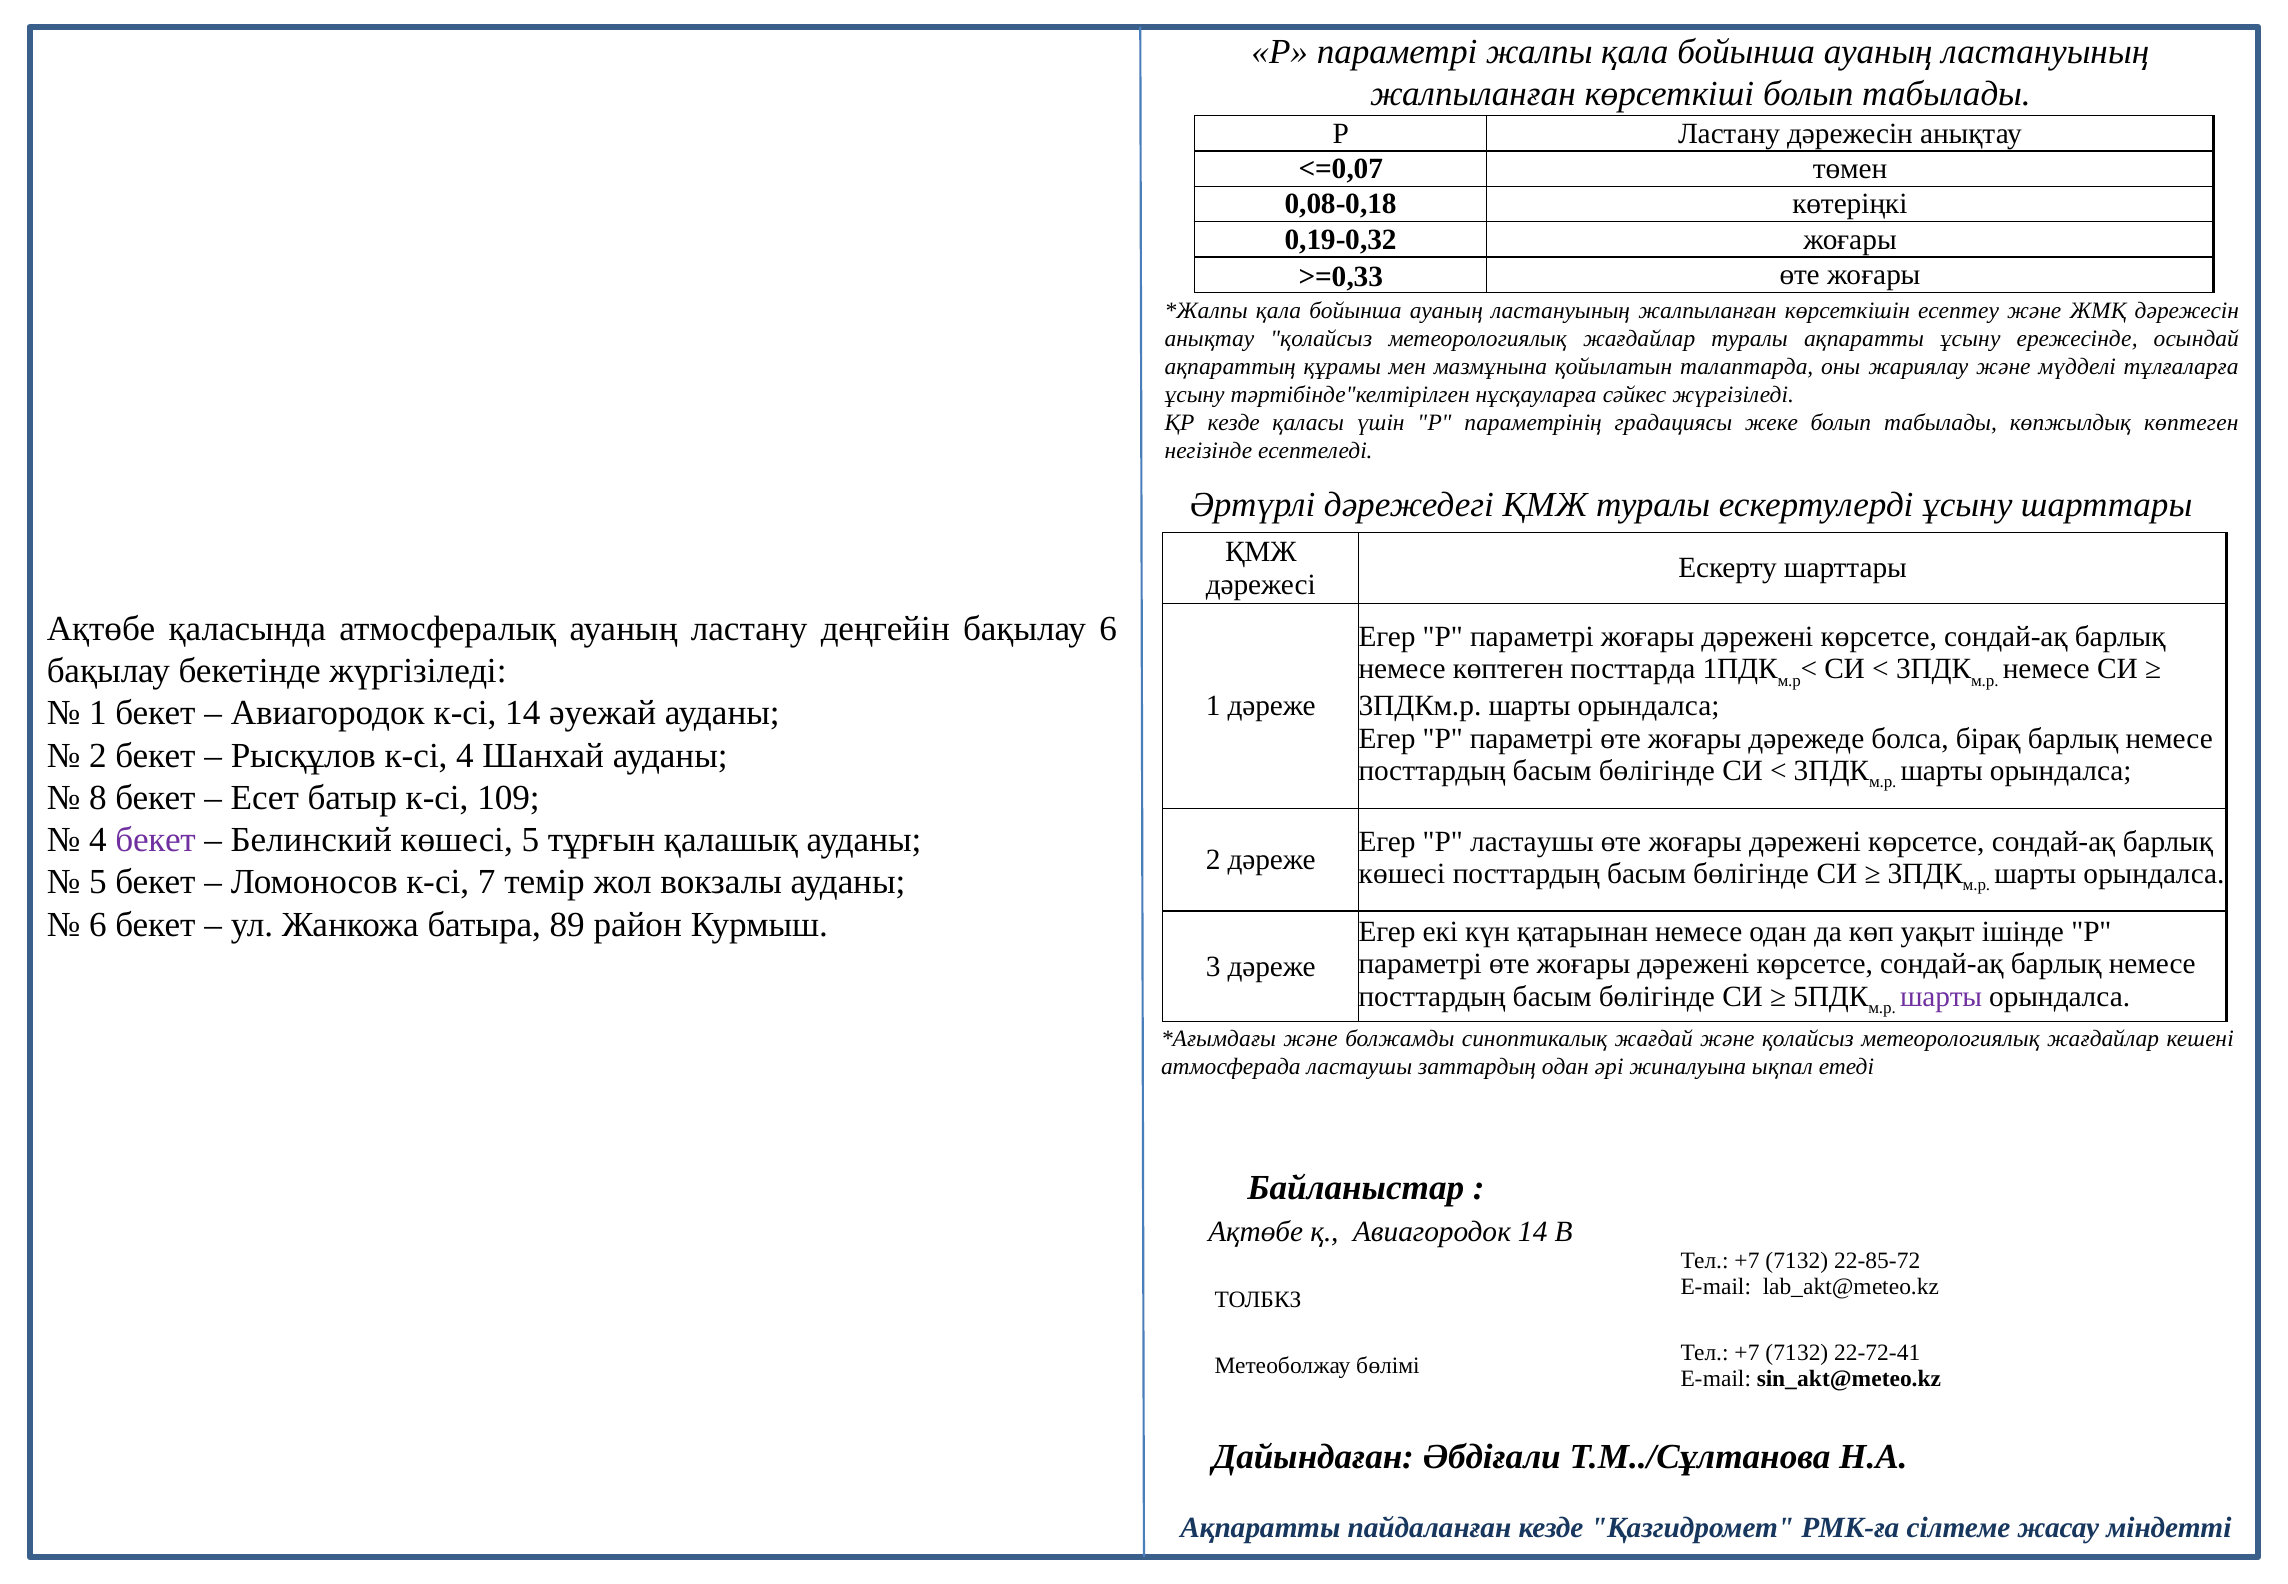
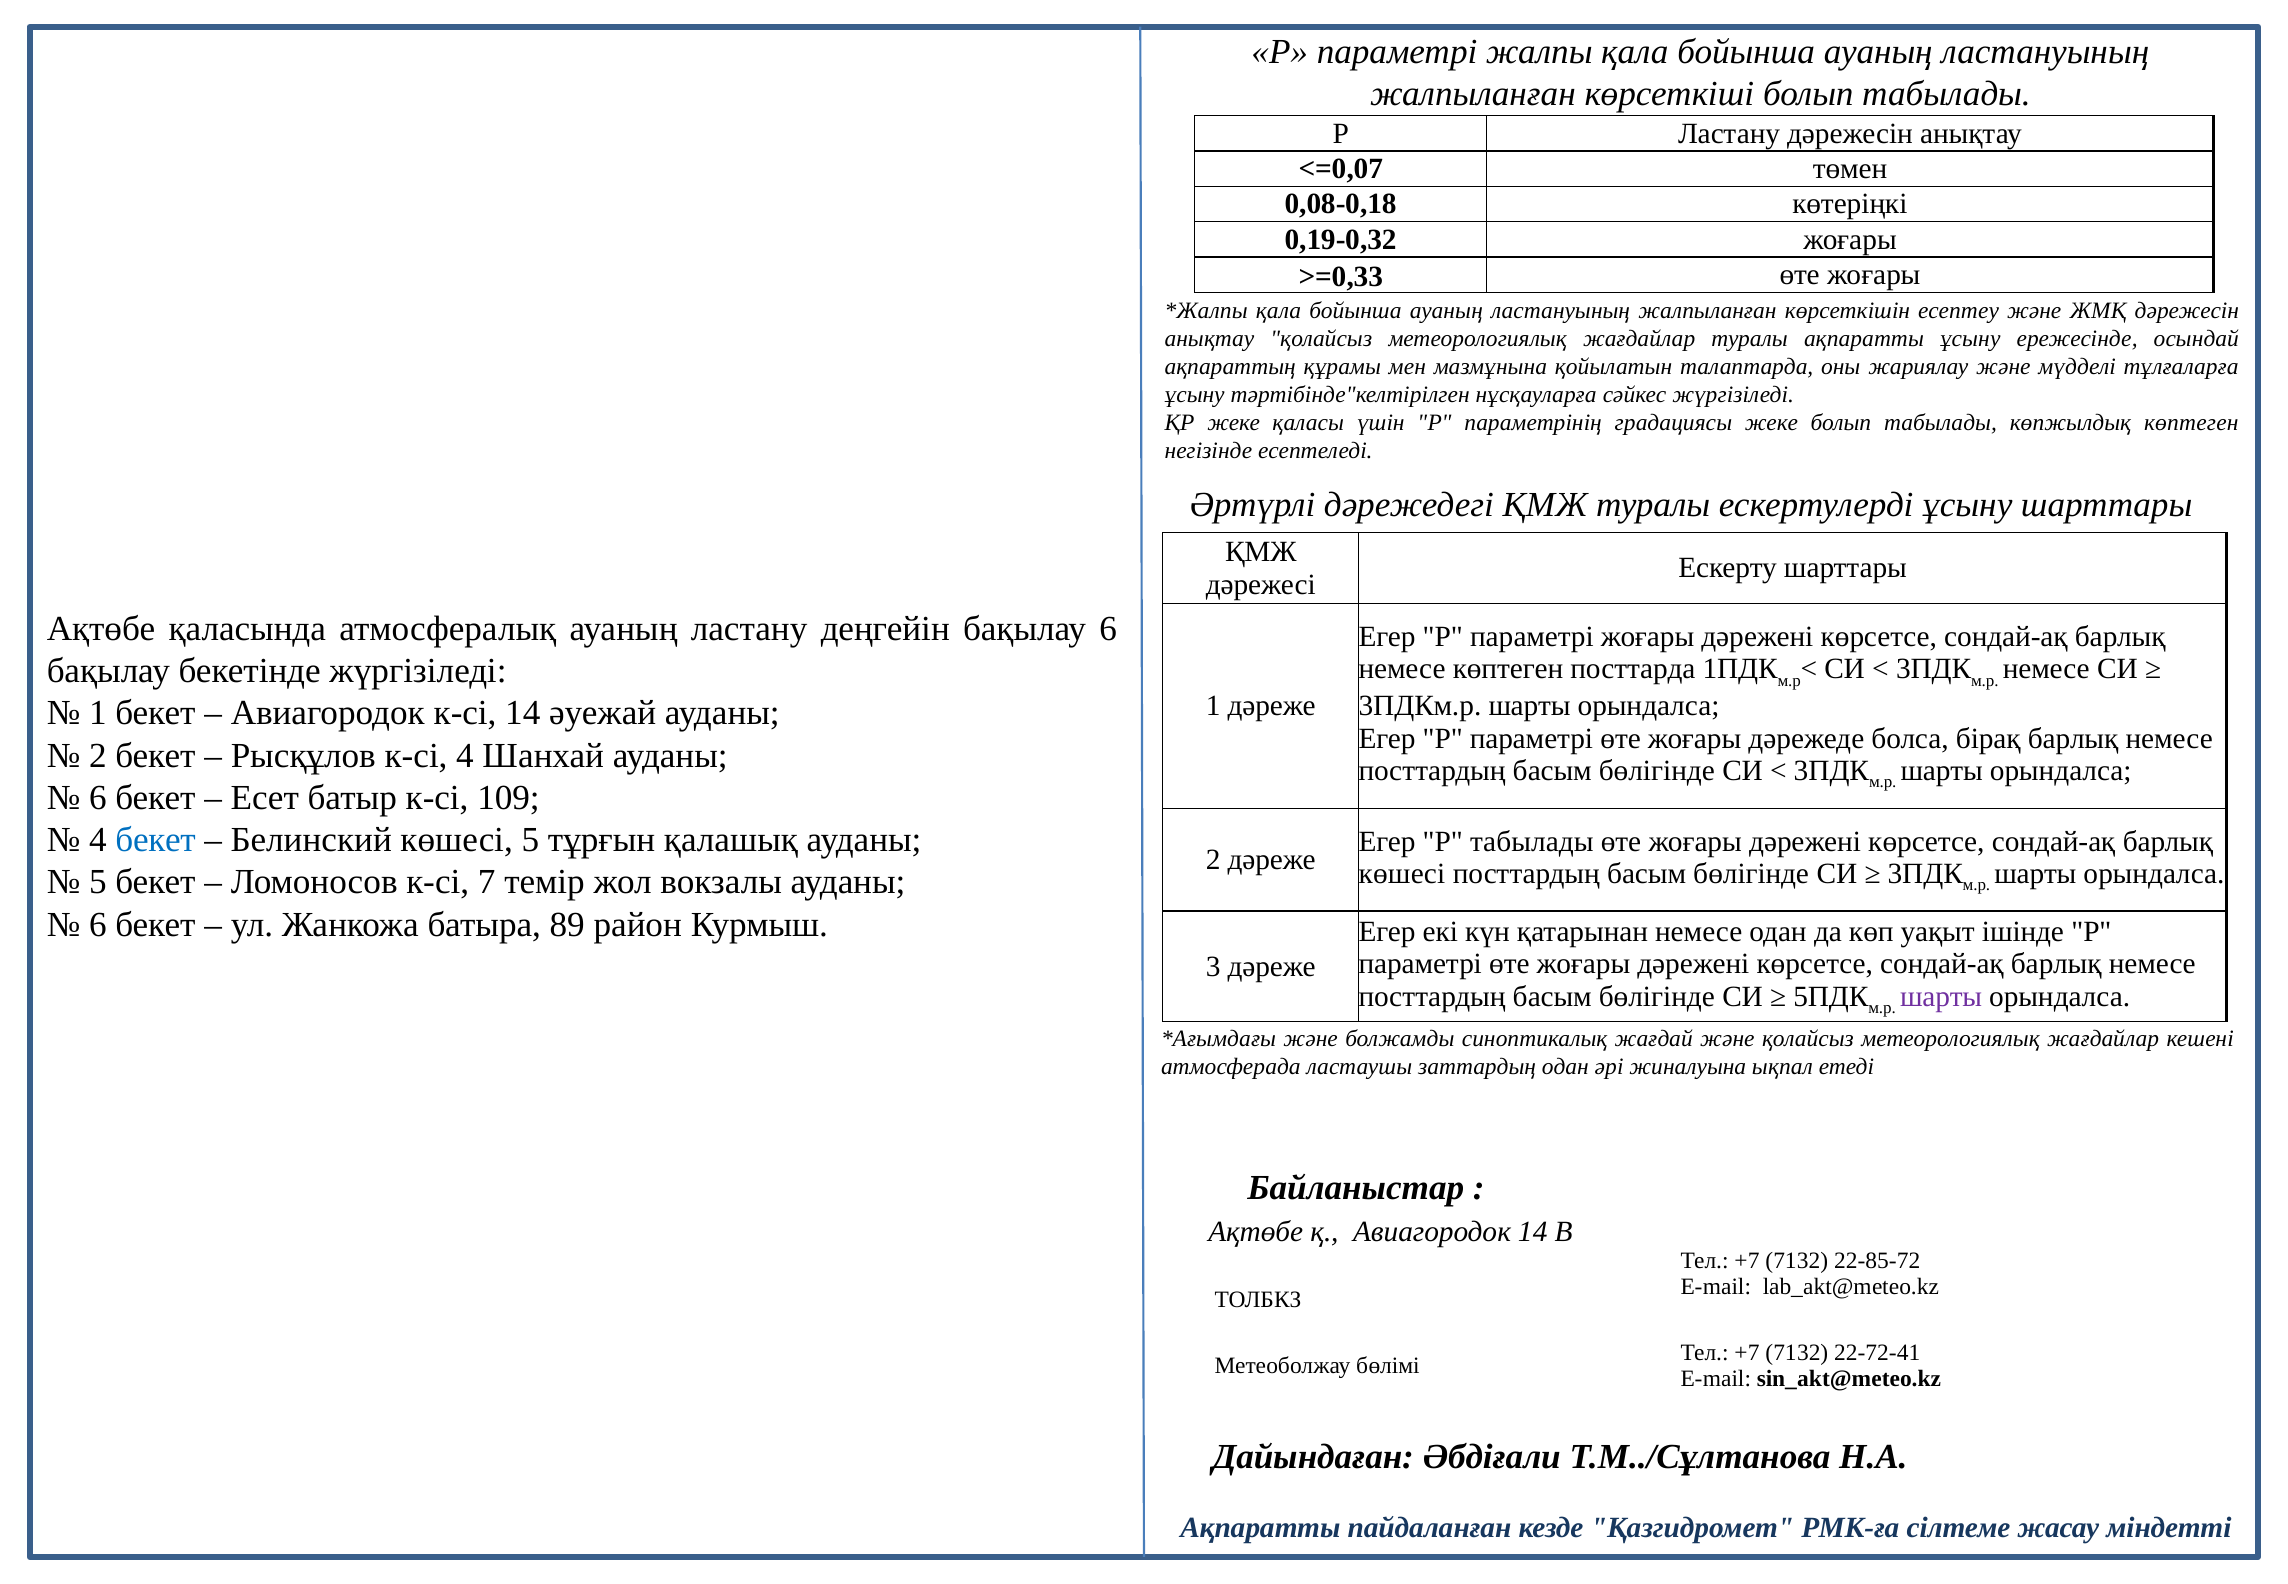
ҚР кезде: кезде -> жеке
8 at (98, 798): 8 -> 6
бекет at (156, 840) colour: purple -> blue
Р ластаушы: ластаушы -> табылады
